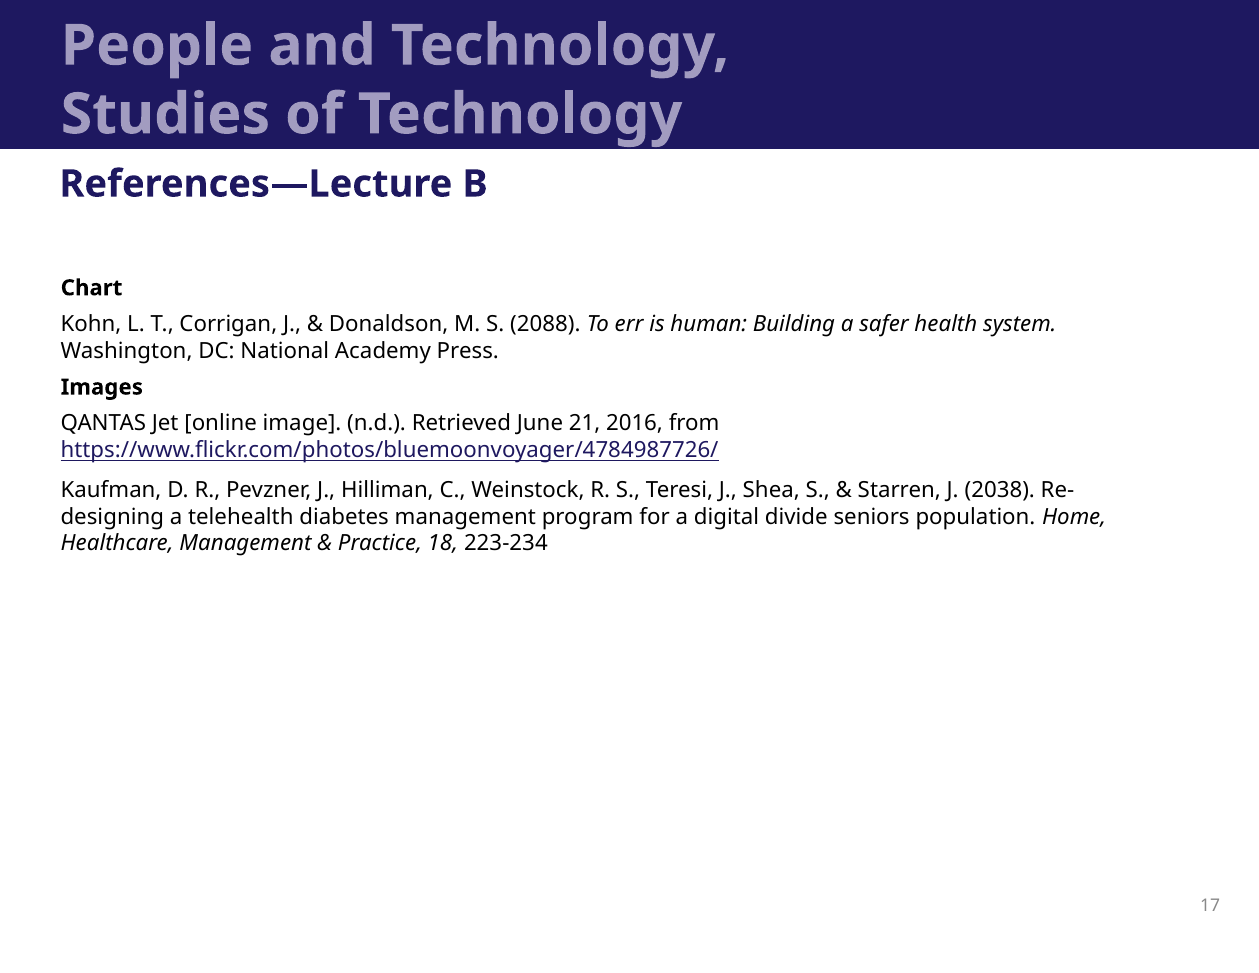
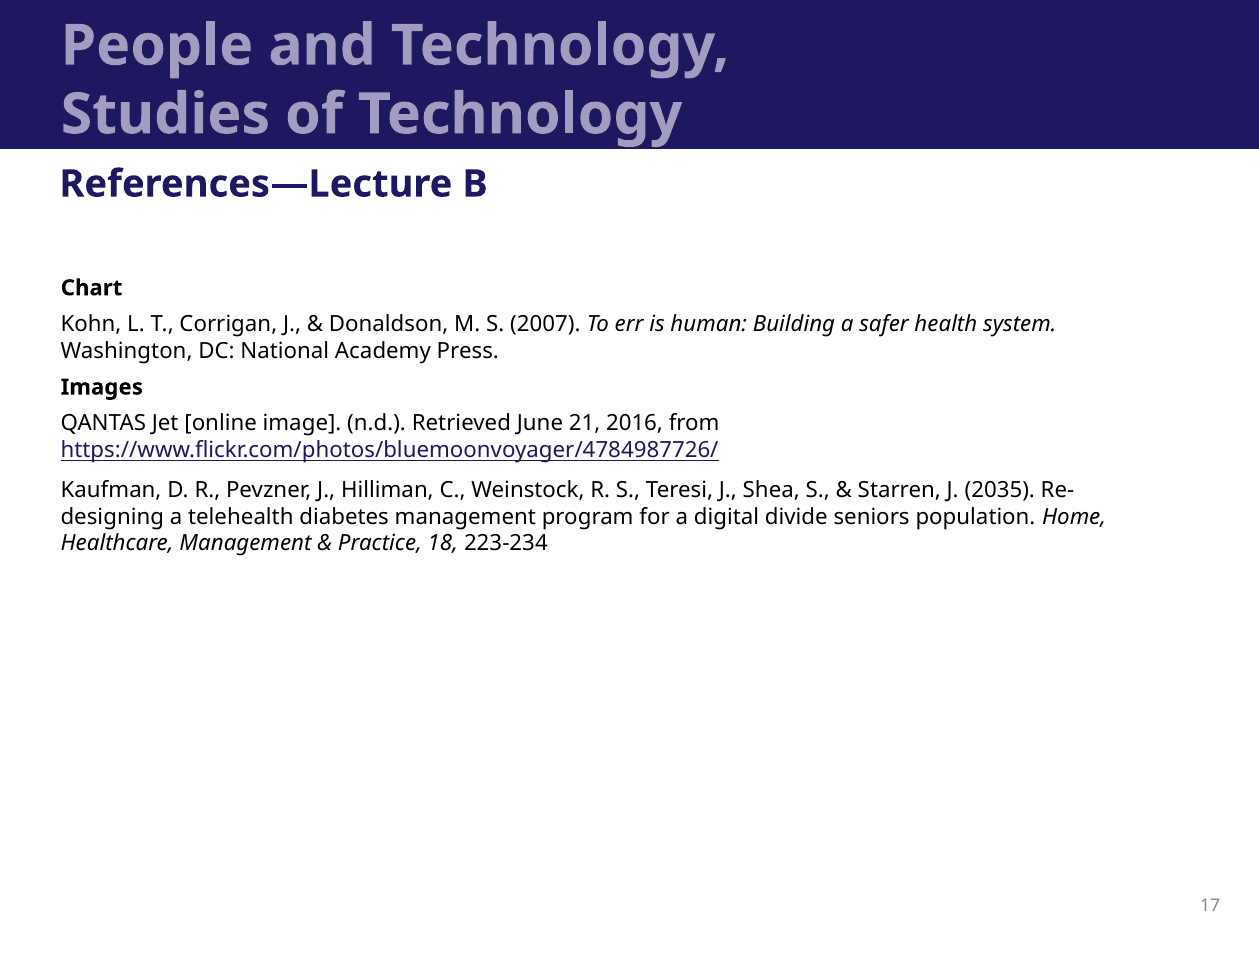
2088: 2088 -> 2007
2038: 2038 -> 2035
